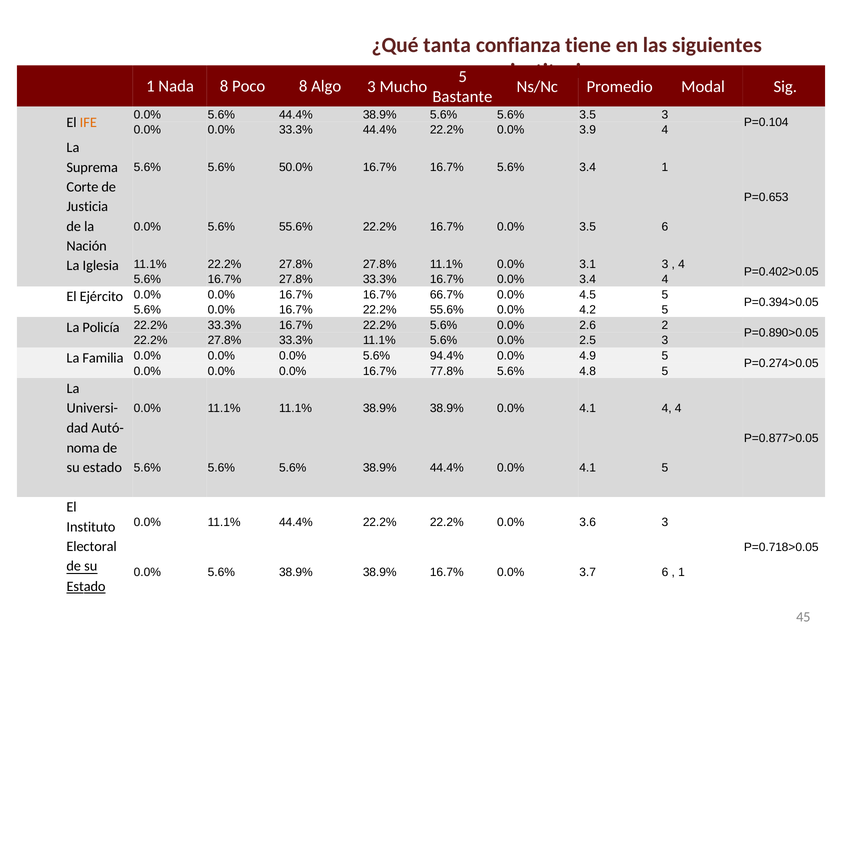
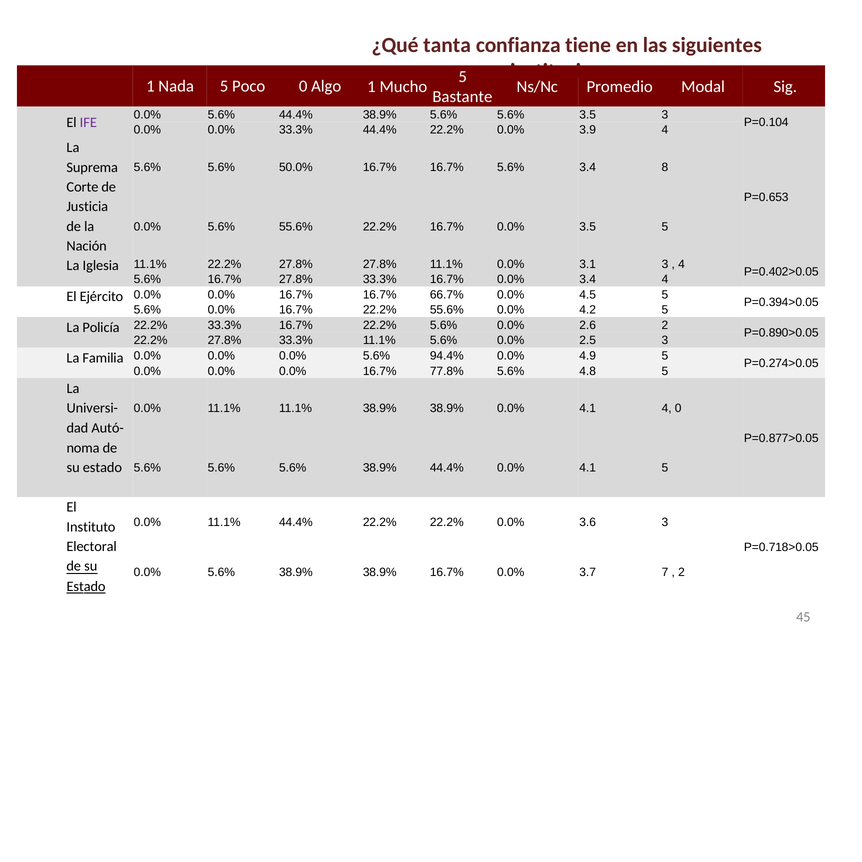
Nada 8: 8 -> 5
Poco 8: 8 -> 0
Algo 3: 3 -> 1
IFE colour: orange -> purple
3.4 1: 1 -> 8
3.5 6: 6 -> 5
4.1 4 4: 4 -> 0
3.7 6: 6 -> 7
1 at (681, 572): 1 -> 2
